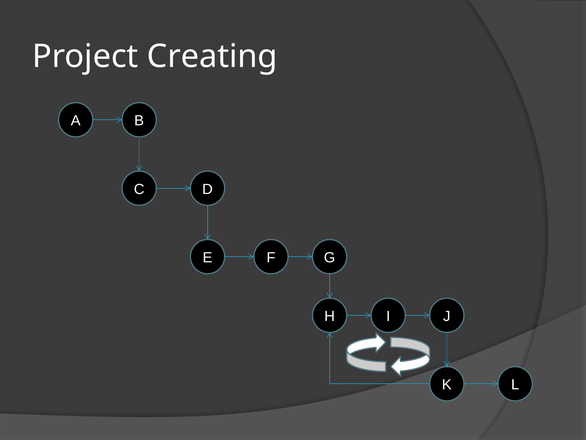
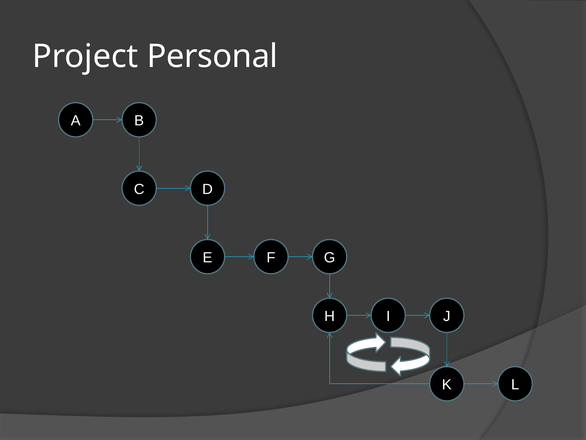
Creating: Creating -> Personal
